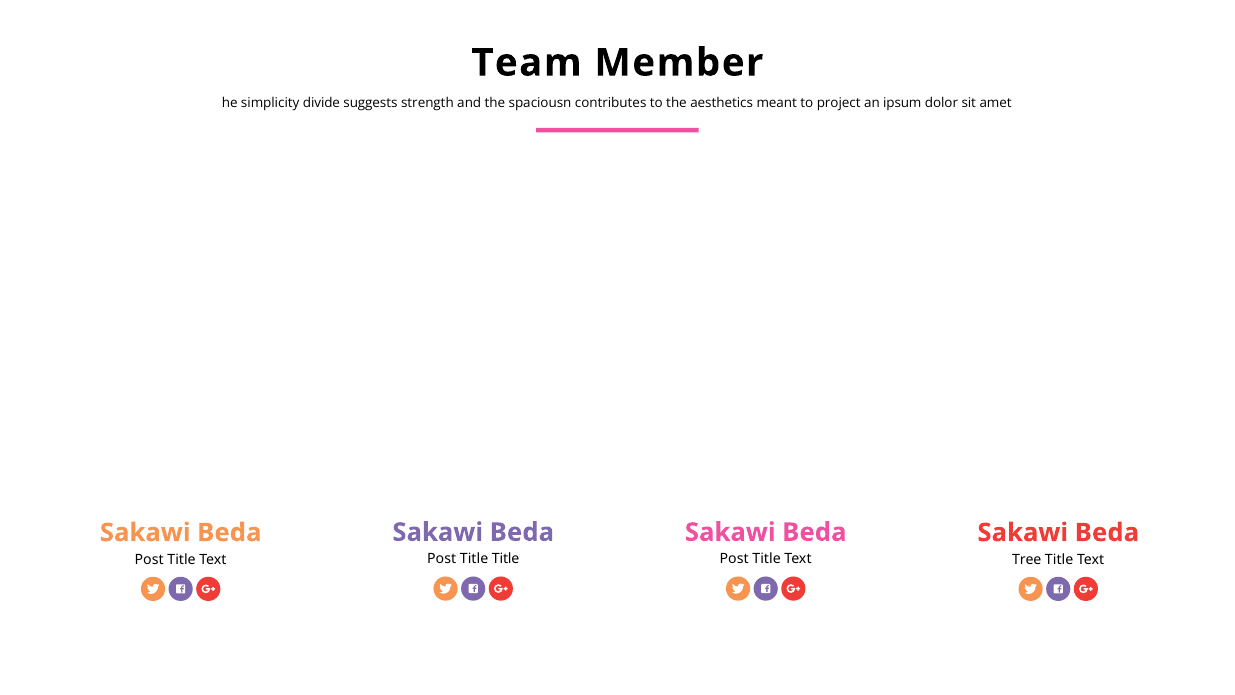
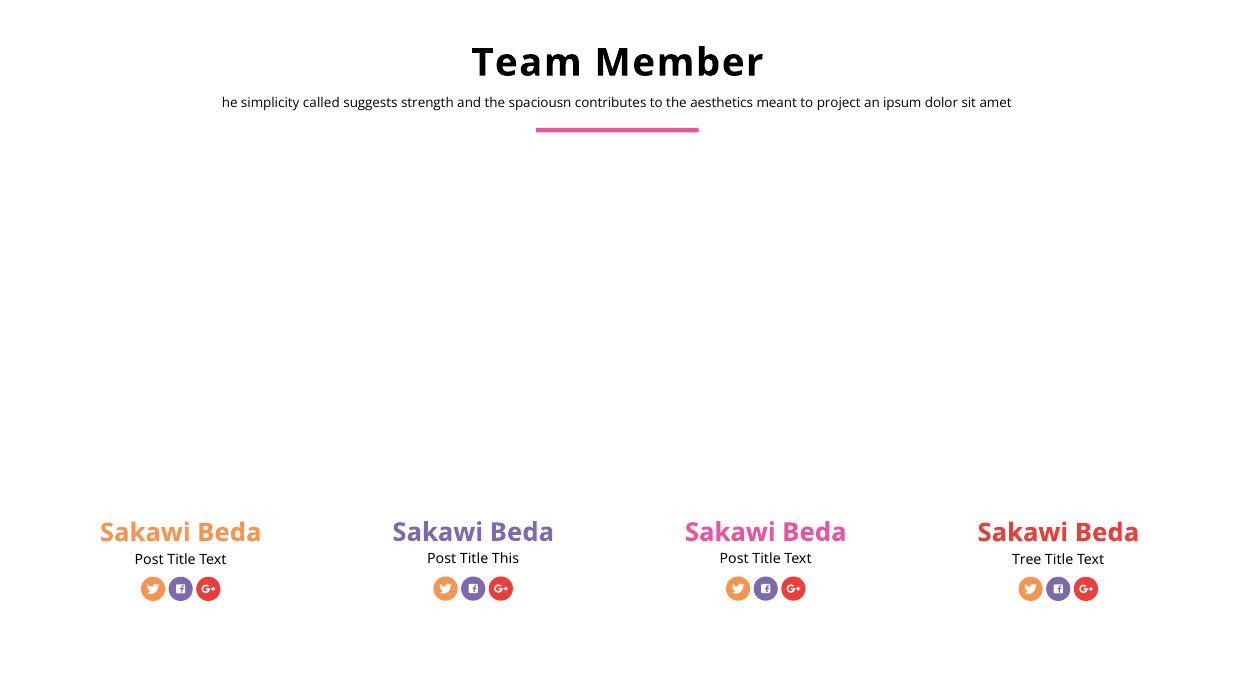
divide: divide -> called
Title Title: Title -> This
